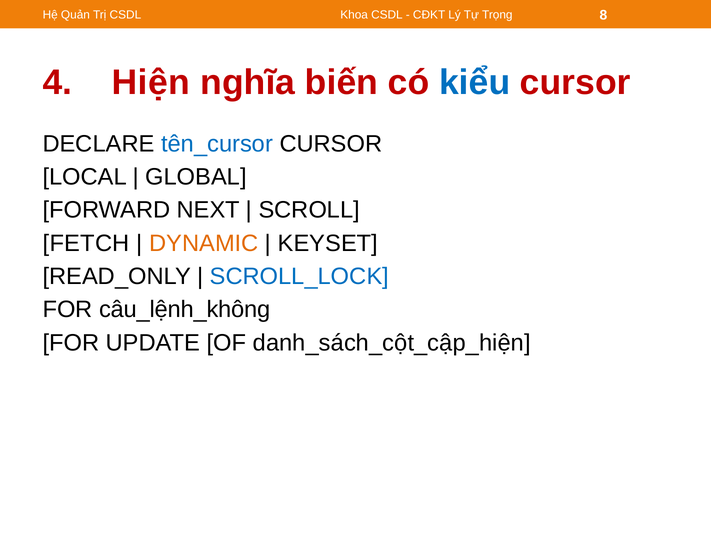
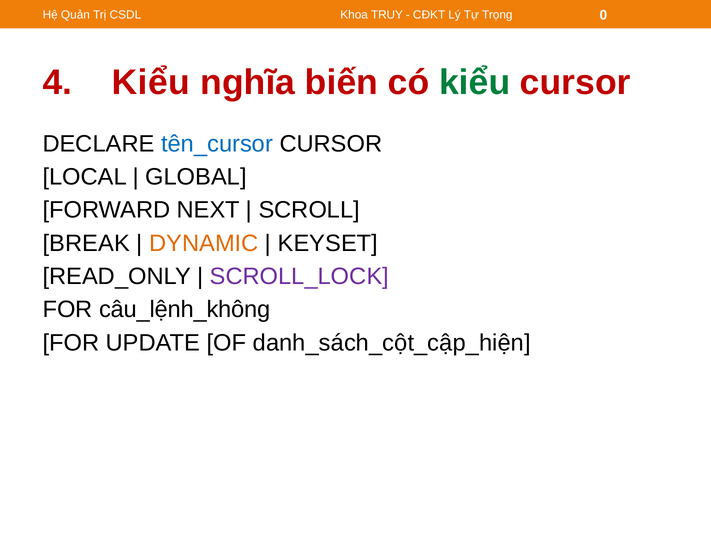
Khoa CSDL: CSDL -> TRUY
8: 8 -> 0
4 Hiện: Hiện -> Kiểu
kiểu at (475, 82) colour: blue -> green
FETCH: FETCH -> BREAK
SCROLL_LOCK colour: blue -> purple
